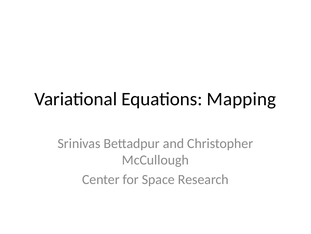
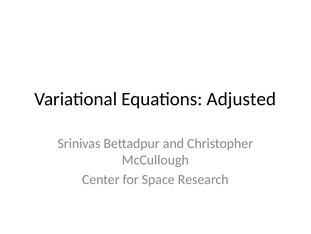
Mapping: Mapping -> Adjusted
